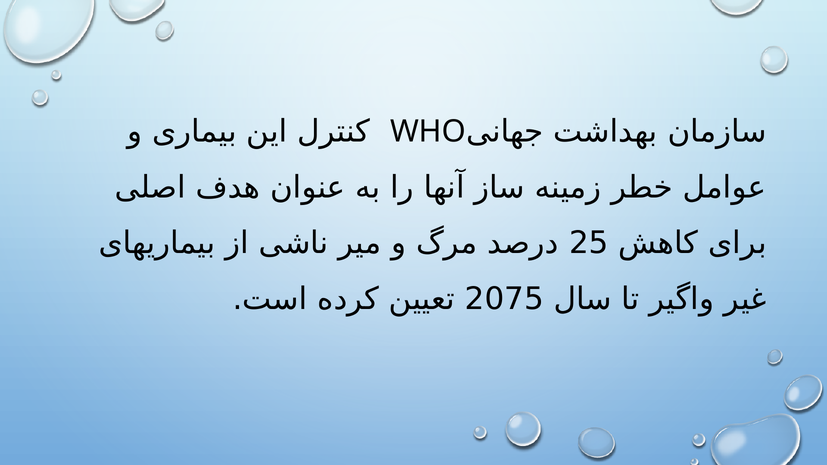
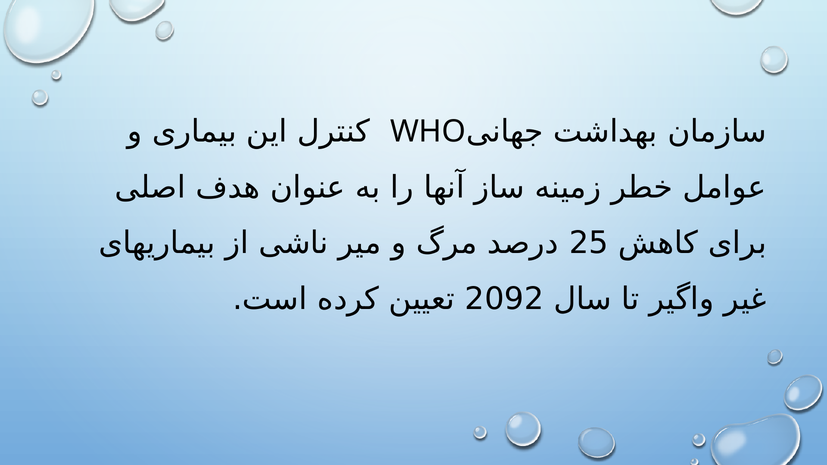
2075: 2075 -> 2092
